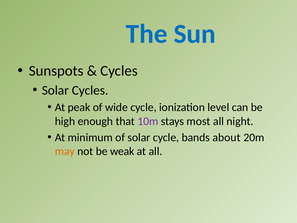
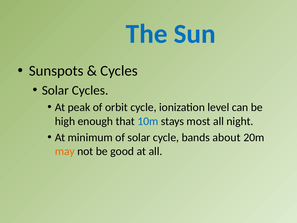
wide: wide -> orbit
10m colour: purple -> blue
weak: weak -> good
